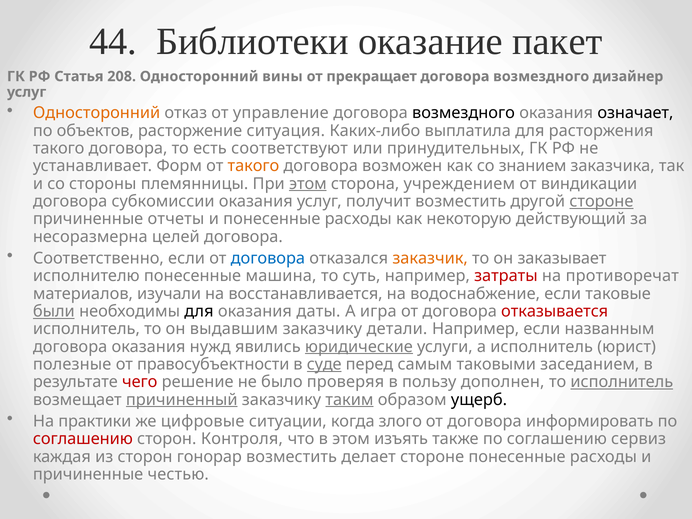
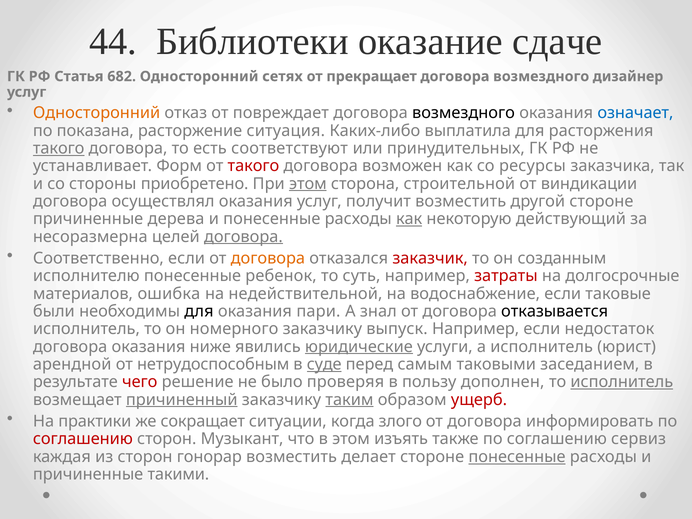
пакет: пакет -> сдаче
208: 208 -> 682
вины: вины -> сетях
управление: управление -> повреждает
означает colour: black -> blue
объектов: объектов -> показана
такого at (59, 148) underline: none -> present
такого at (253, 166) colour: orange -> red
знанием: знанием -> ресурсы
племянницы: племянницы -> приобретено
учреждением: учреждением -> строительной
субкомиссии: субкомиссии -> осуществлял
стороне at (601, 201) underline: present -> none
отчеты: отчеты -> дерева
как at (409, 219) underline: none -> present
договора at (243, 237) underline: none -> present
договора at (268, 258) colour: blue -> orange
заказчик colour: orange -> red
заказывает: заказывает -> созданным
машина: машина -> ребенок
противоречат: противоречат -> долгосрочные
изучали: изучали -> ошибка
восстанавливается: восстанавливается -> недействительной
были underline: present -> none
даты: даты -> пари
игра: игра -> знал
отказывается colour: red -> black
выдавшим: выдавшим -> номерного
детали: детали -> выпуск
названным: названным -> недостаток
нужд: нужд -> ниже
полезные: полезные -> арендной
правосубъектности: правосубъектности -> нетрудоспособным
ущерб colour: black -> red
цифровые: цифровые -> сокращает
Контроля: Контроля -> Музыкант
понесенные at (517, 457) underline: none -> present
честью: честью -> такими
